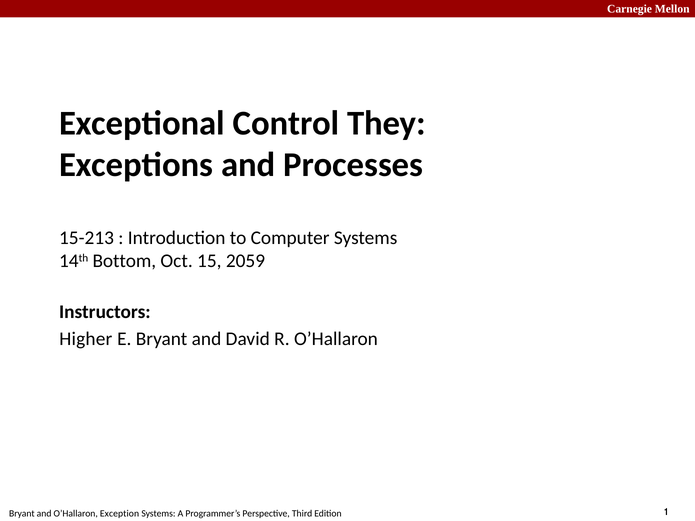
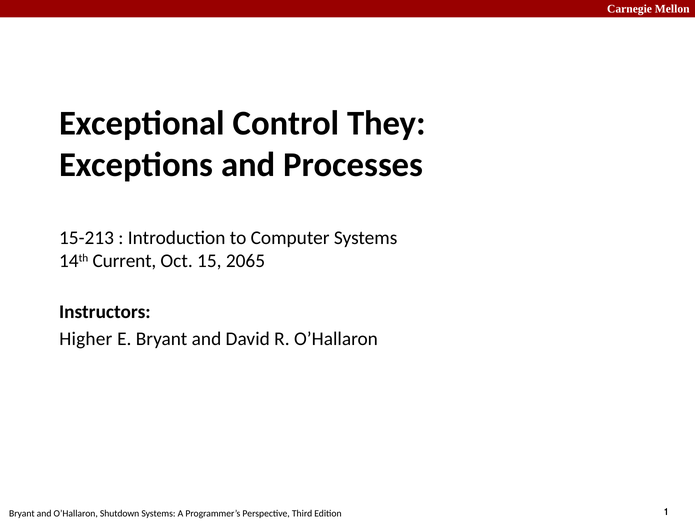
Bottom: Bottom -> Current
2059: 2059 -> 2065
Exception: Exception -> Shutdown
